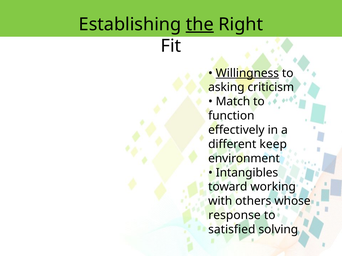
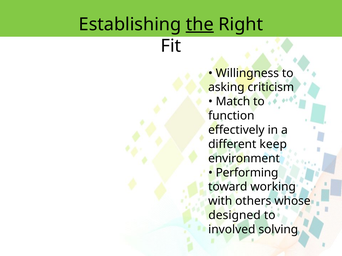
Willingness underline: present -> none
Intangibles: Intangibles -> Performing
response: response -> designed
satisfied: satisfied -> involved
